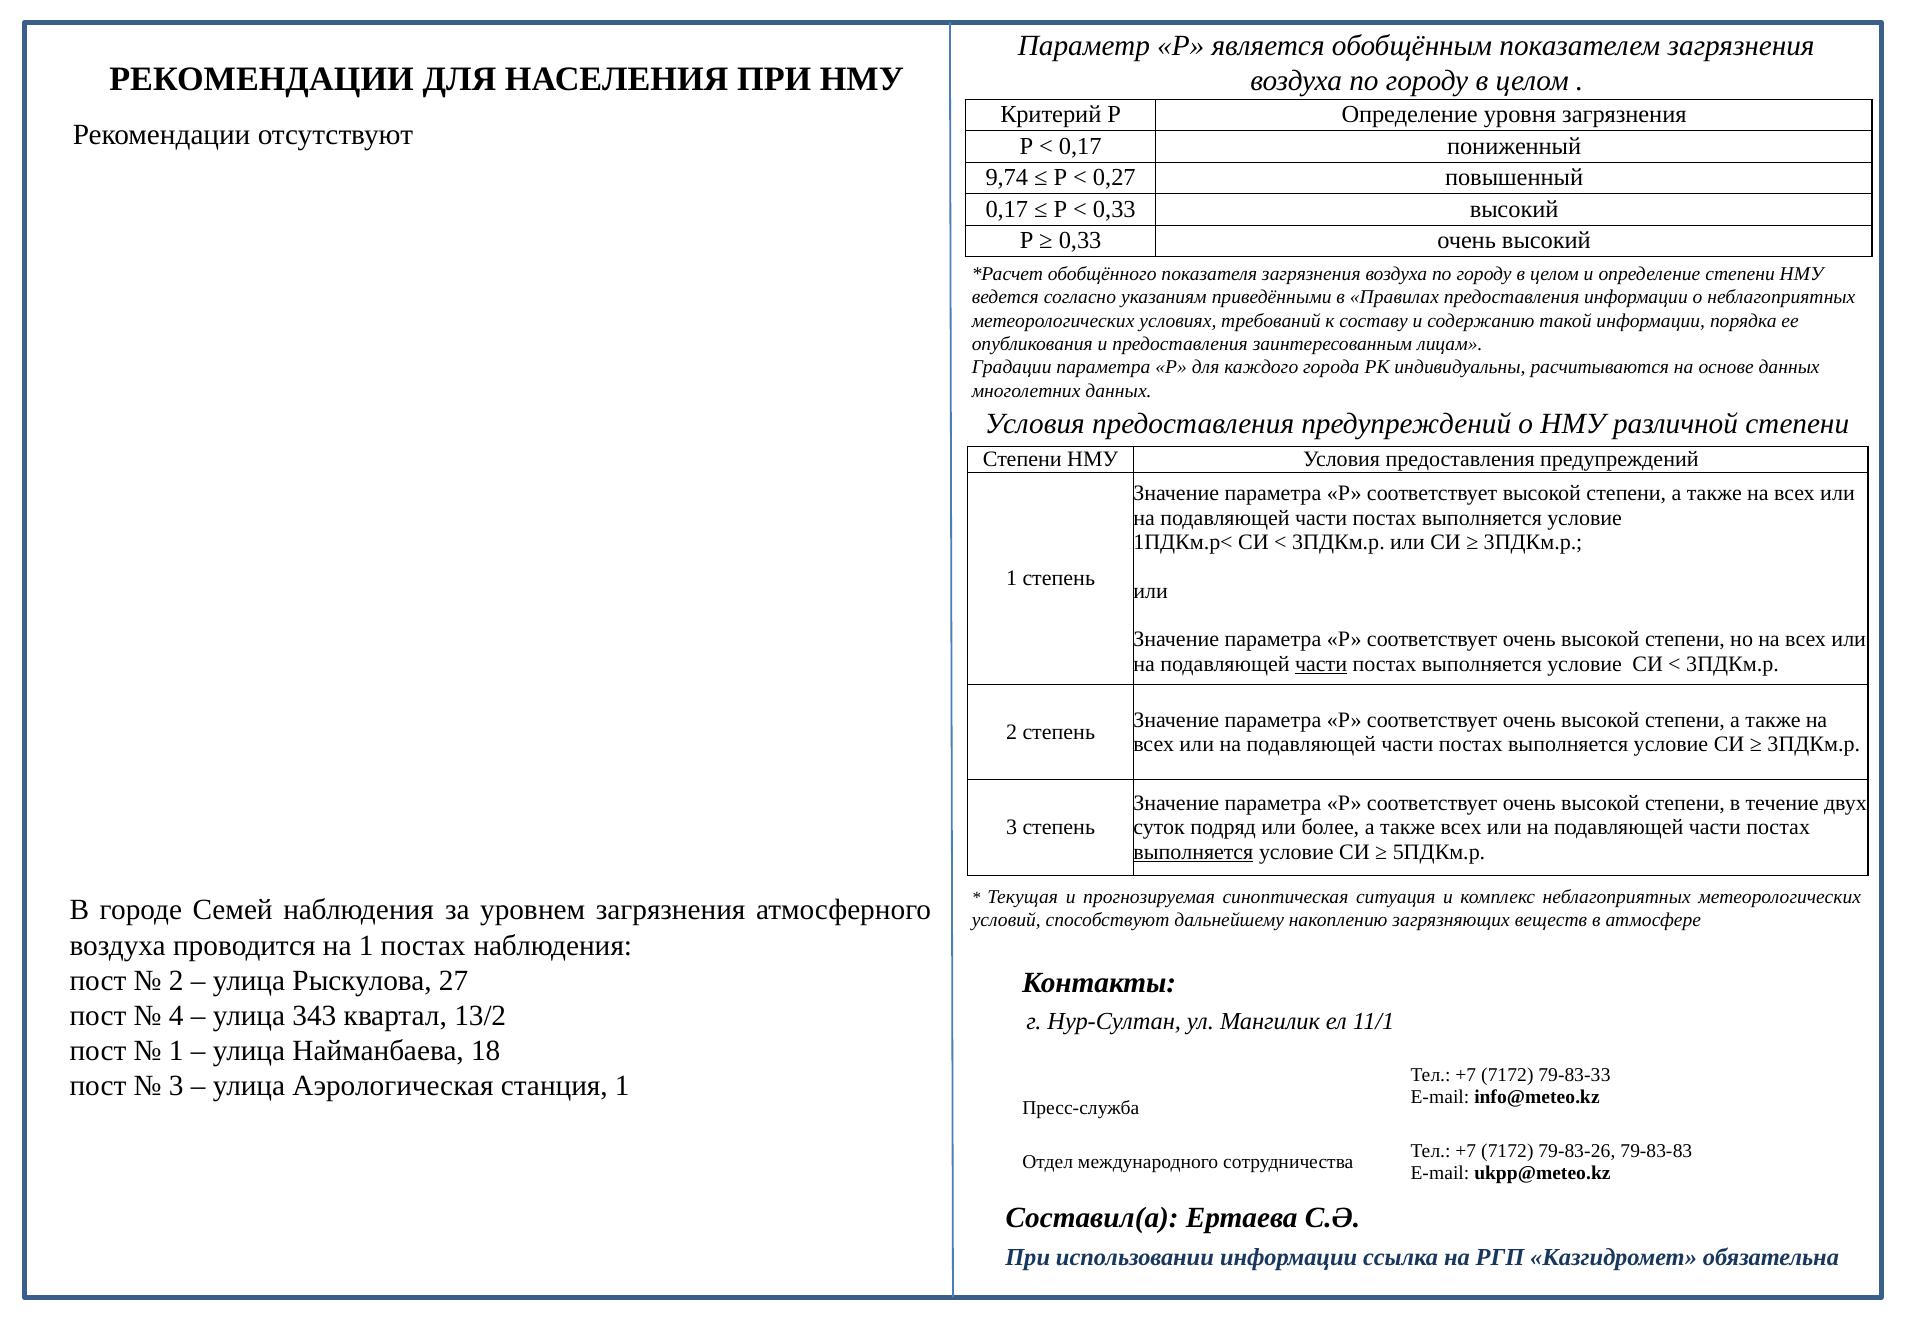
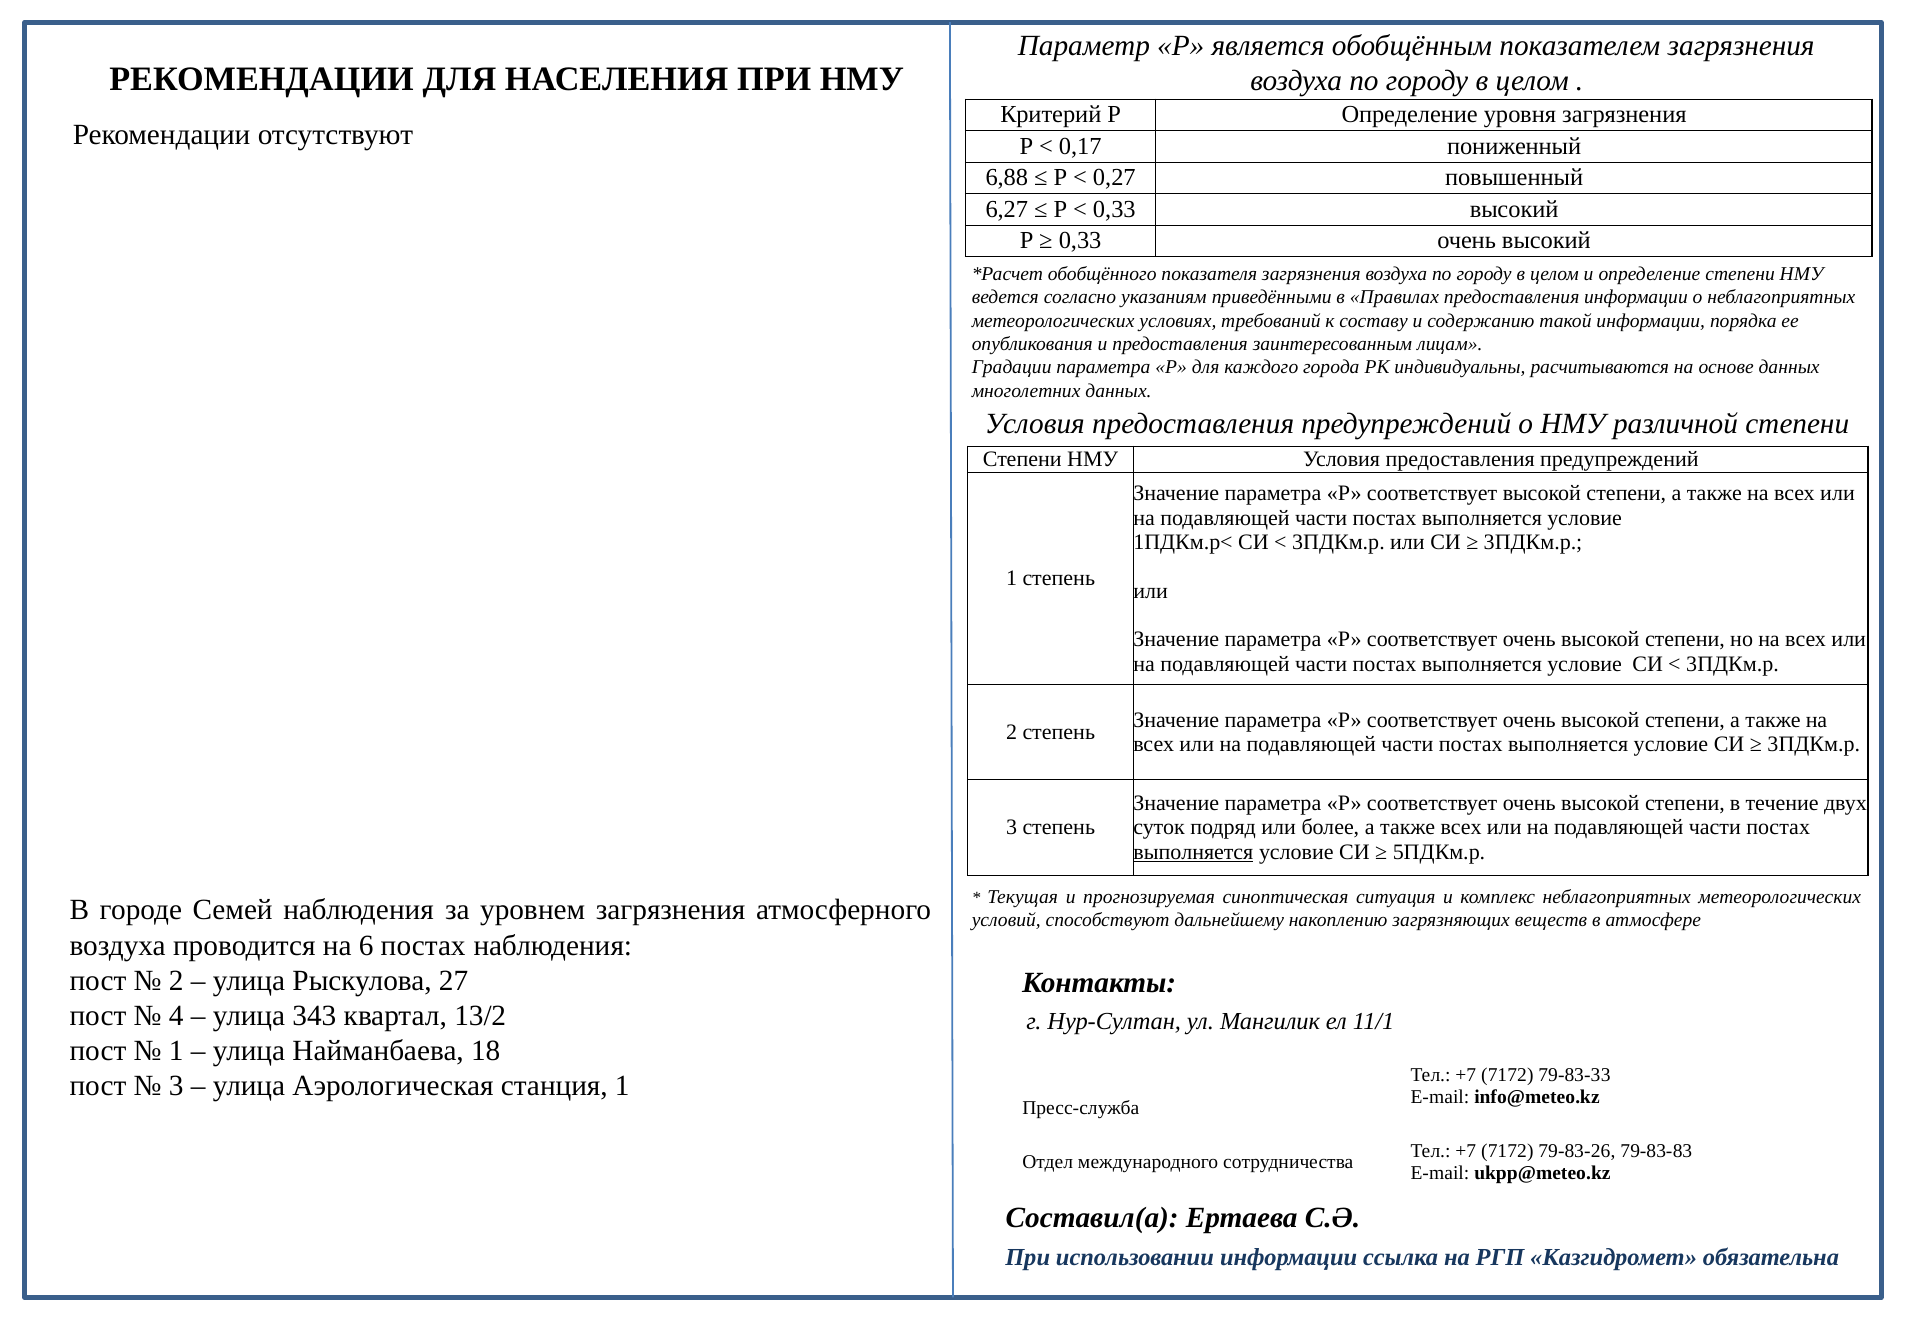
9,74: 9,74 -> 6,88
0,17 at (1007, 209): 0,17 -> 6,27
части at (1321, 664) underline: present -> none
на 1: 1 -> 6
